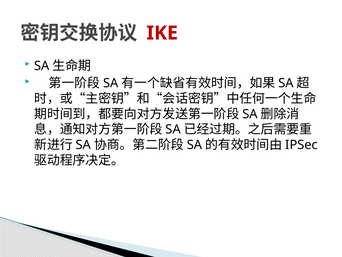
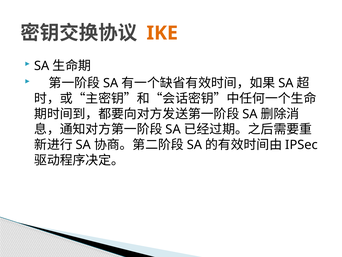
IKE colour: red -> orange
